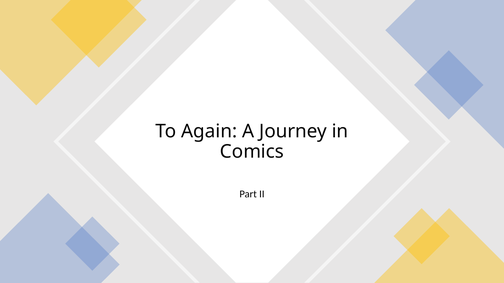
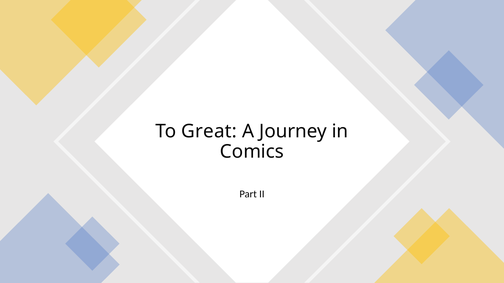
Again: Again -> Great
